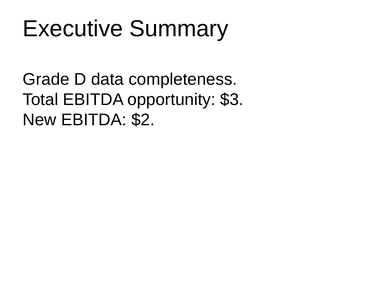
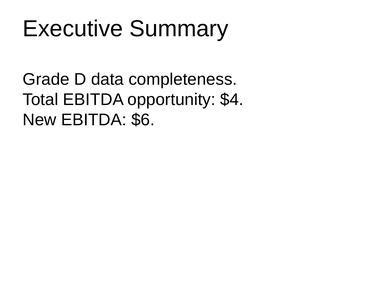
$3: $3 -> $4
$2: $2 -> $6
